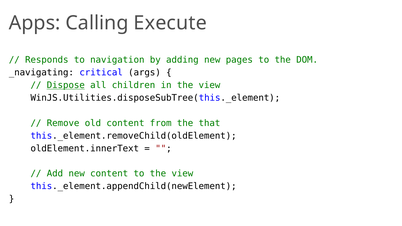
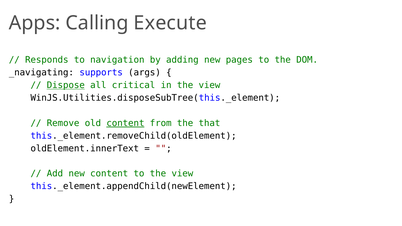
critical: critical -> supports
children: children -> critical
content at (125, 123) underline: none -> present
